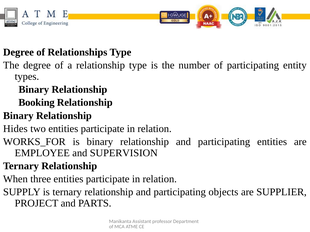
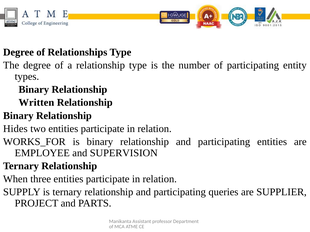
Booking: Booking -> Written
objects: objects -> queries
